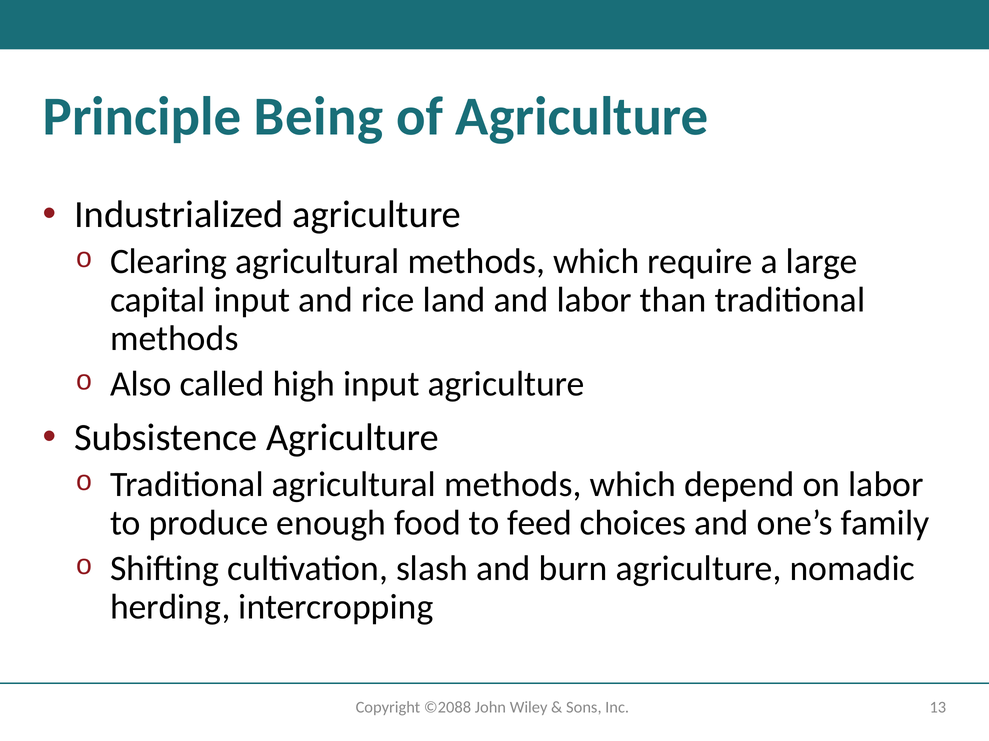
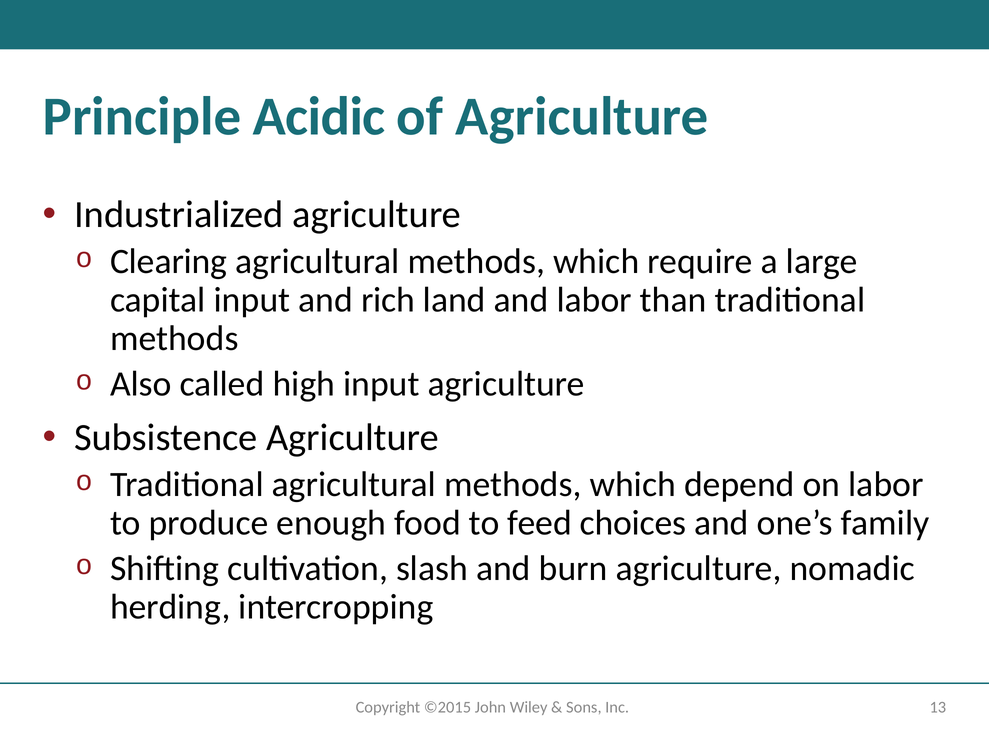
Being: Being -> Acidic
rice: rice -> rich
©2088: ©2088 -> ©2015
